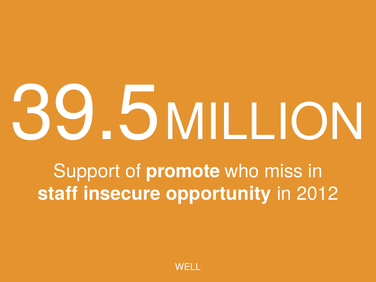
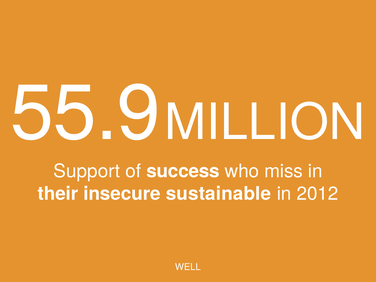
39.5: 39.5 -> 55.9
promote: promote -> success
staff: staff -> their
opportunity: opportunity -> sustainable
